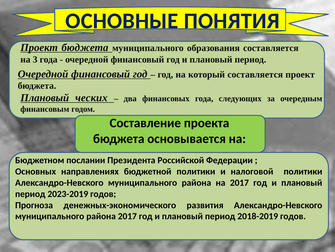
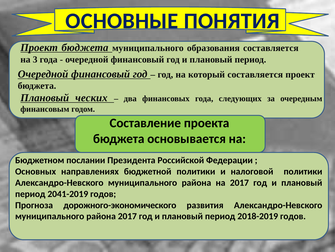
2023-2019: 2023-2019 -> 2041-2019
денежных-экономического: денежных-экономического -> дорожного-экономического
